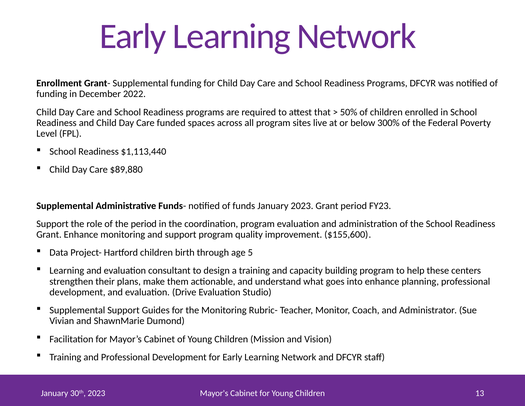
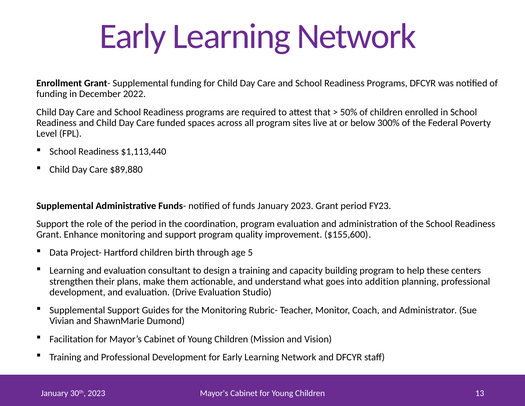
into enhance: enhance -> addition
